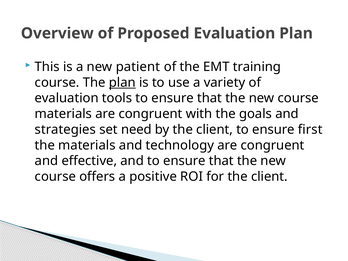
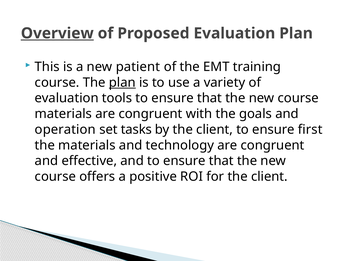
Overview underline: none -> present
strategies: strategies -> operation
need: need -> tasks
